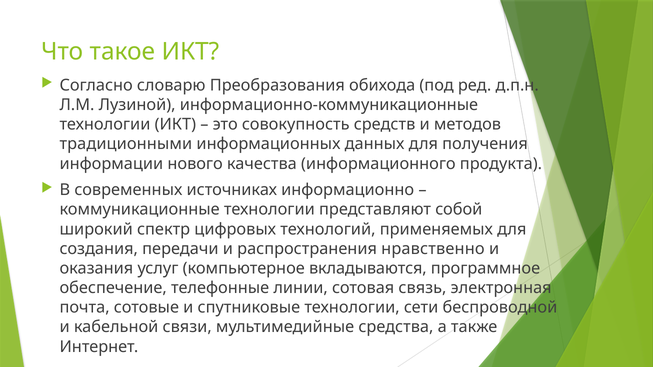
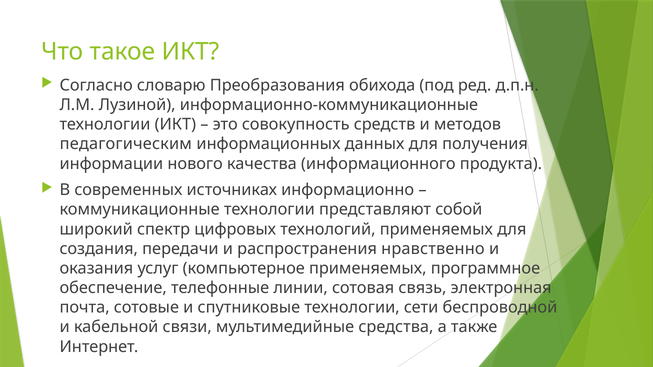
традиционными: традиционными -> педагогическим
компьютерное вкладываются: вкладываются -> применяемых
